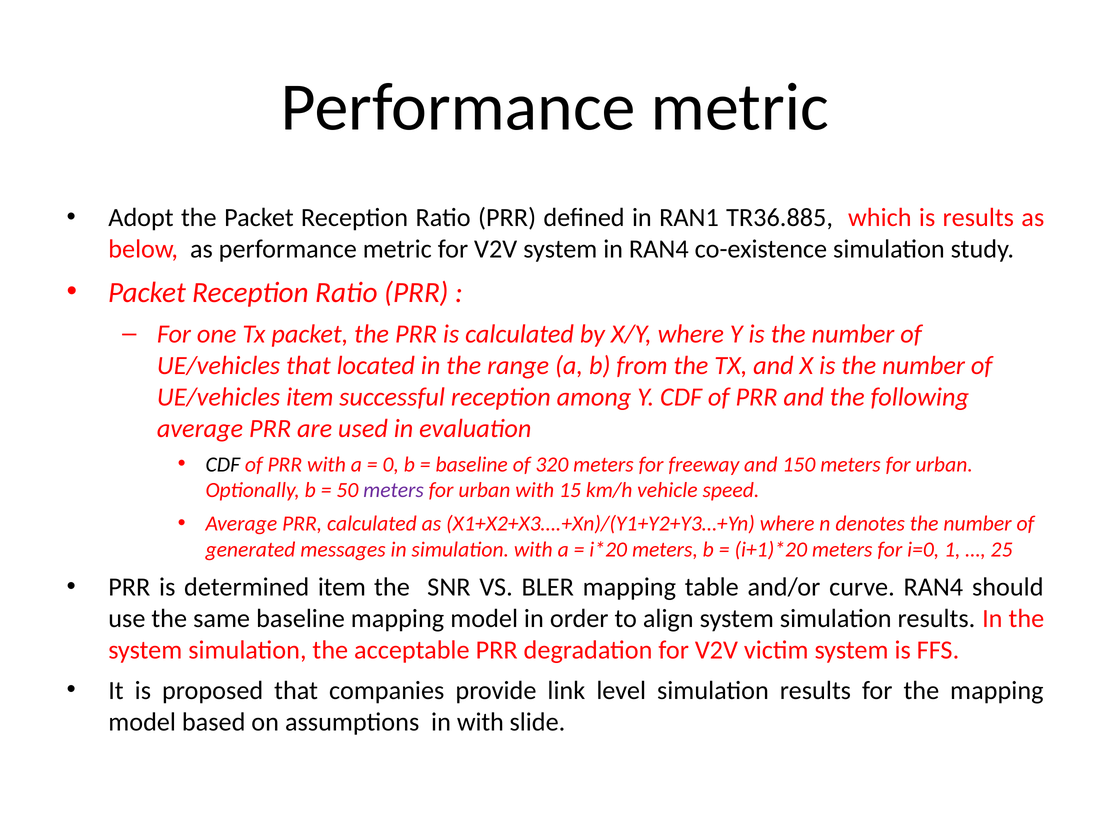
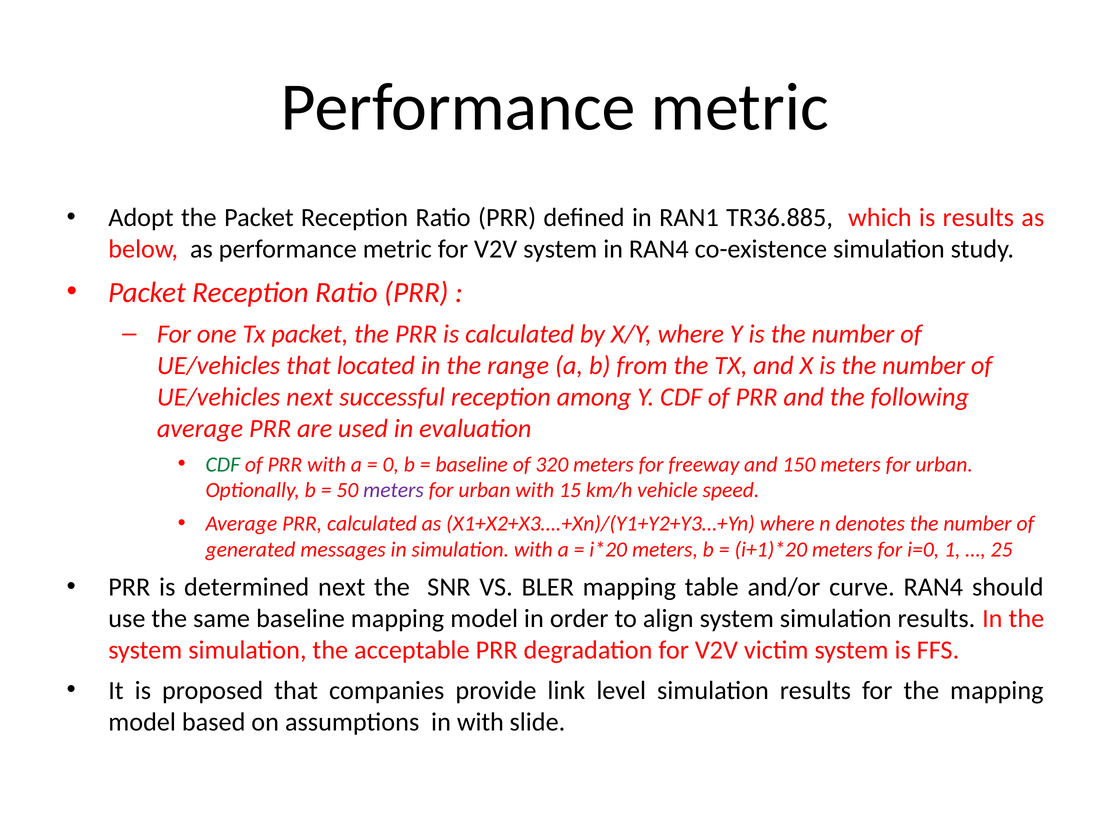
UE/vehicles item: item -> next
CDF at (223, 465) colour: black -> green
determined item: item -> next
